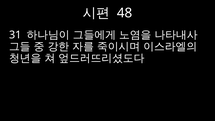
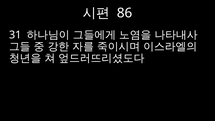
48: 48 -> 86
